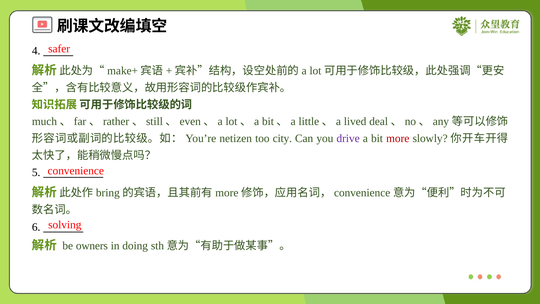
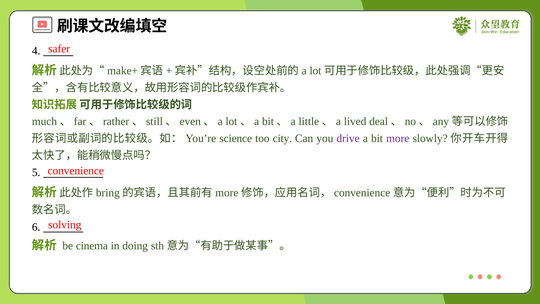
netizen: netizen -> science
more colour: red -> purple
owners: owners -> cinema
